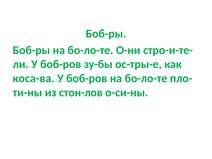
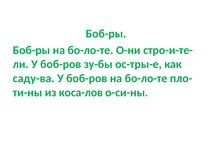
коса-ва: коса-ва -> саду-ва
стон-лов: стон-лов -> коса-лов
